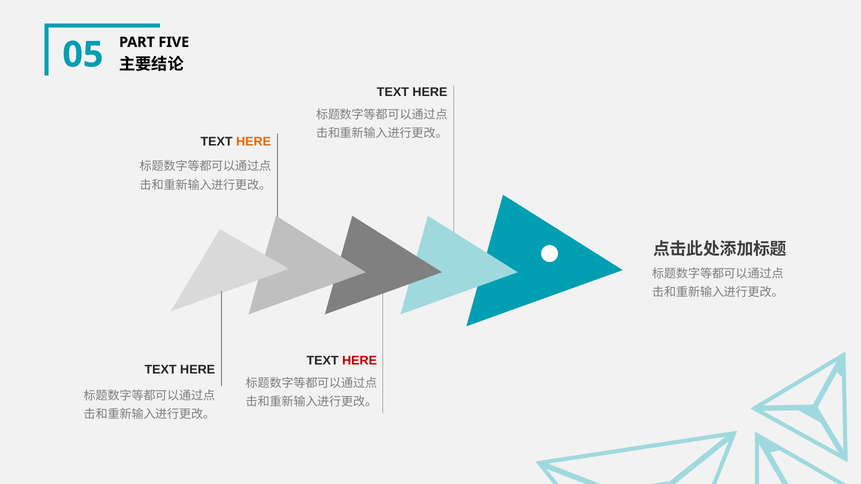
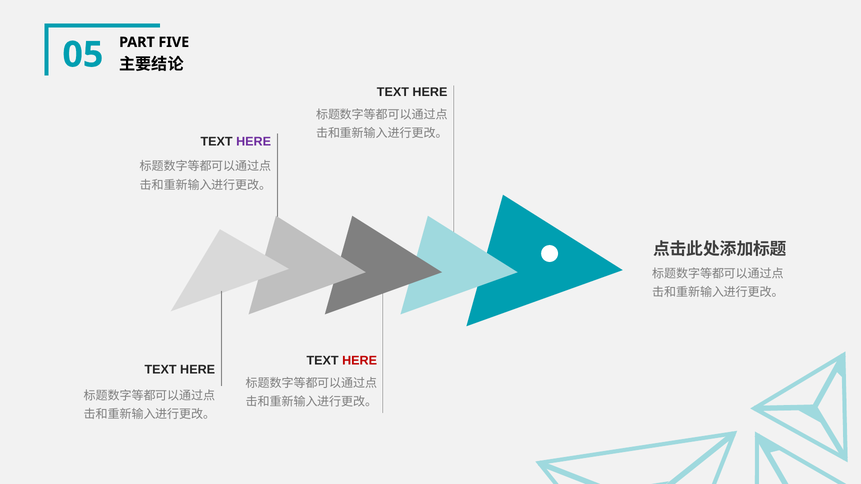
HERE at (254, 142) colour: orange -> purple
